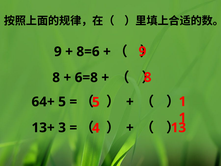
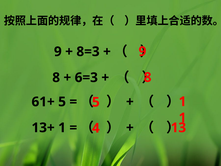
8=6: 8=6 -> 8=3
6=8: 6=8 -> 6=3
64+: 64+ -> 61+
13+ 3: 3 -> 1
